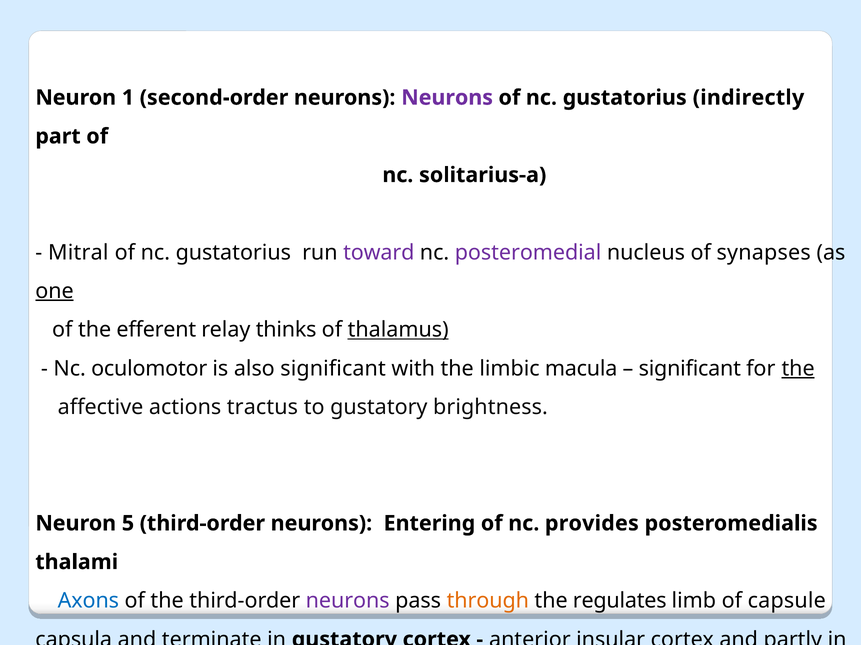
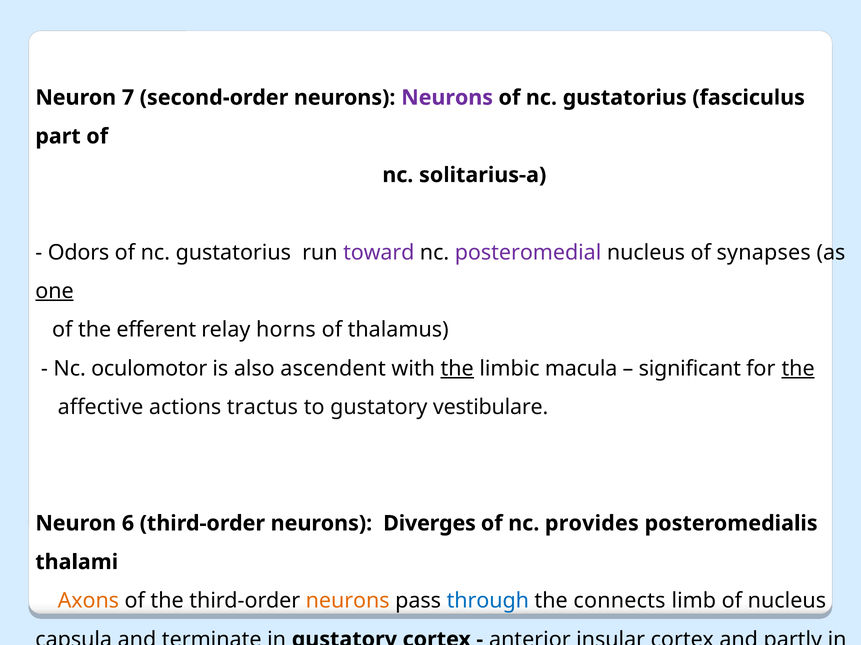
1: 1 -> 7
indirectly: indirectly -> fasciculus
Mitral: Mitral -> Odors
thinks: thinks -> horns
thalamus underline: present -> none
also significant: significant -> ascendent
the at (457, 369) underline: none -> present
brightness: brightness -> vestibulare
5: 5 -> 6
Entering: Entering -> Diverges
Axons colour: blue -> orange
neurons at (348, 601) colour: purple -> orange
through colour: orange -> blue
regulates: regulates -> connects
of capsule: capsule -> nucleus
